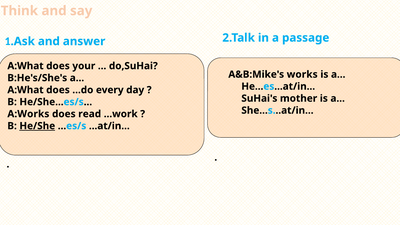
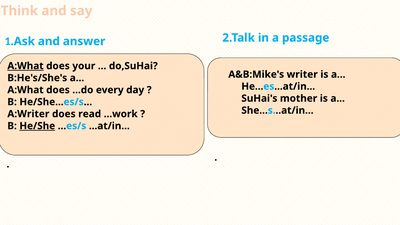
A:What at (25, 66) underline: none -> present
works: works -> writer
A:Works: A:Works -> A:Writer
